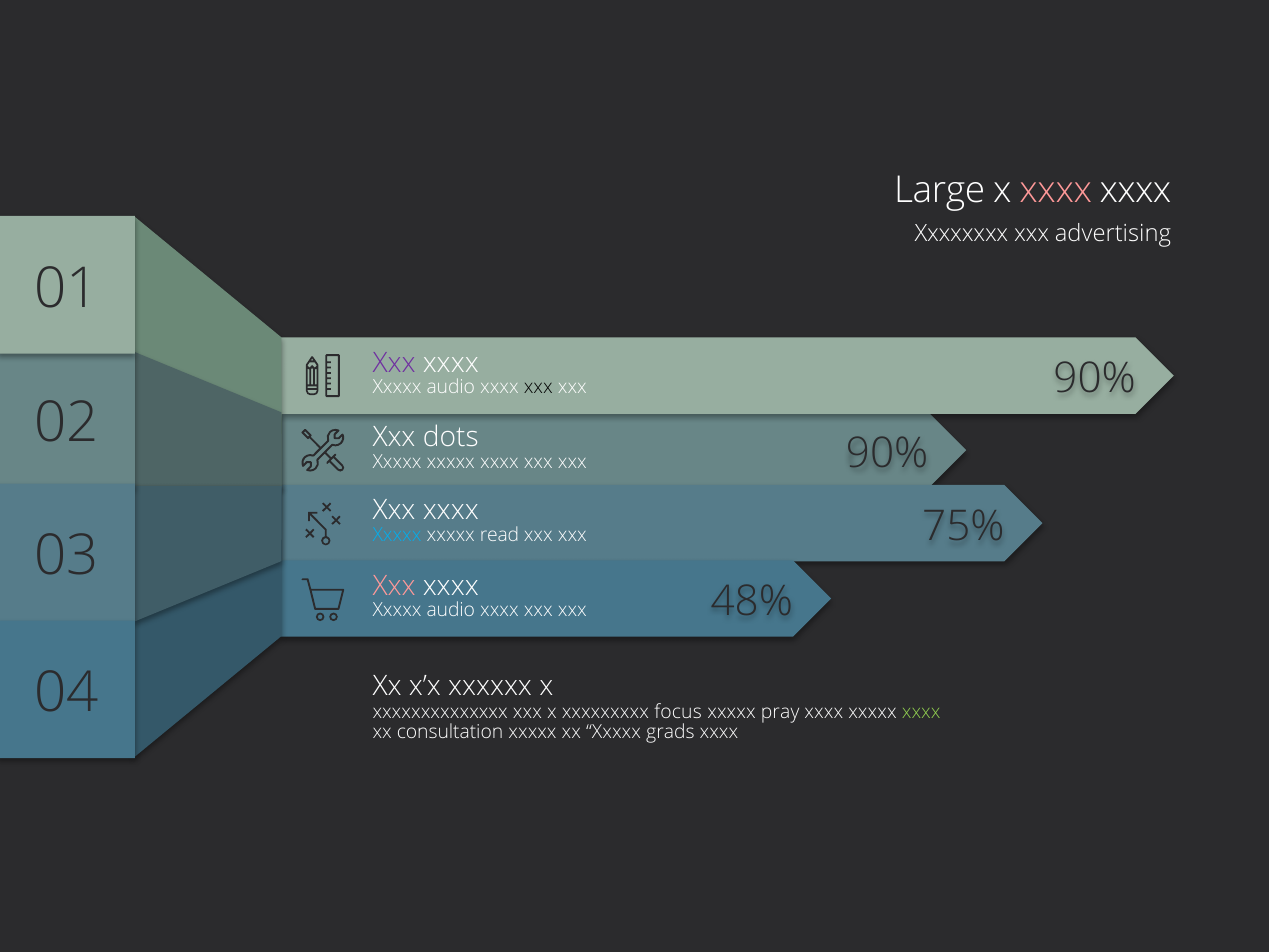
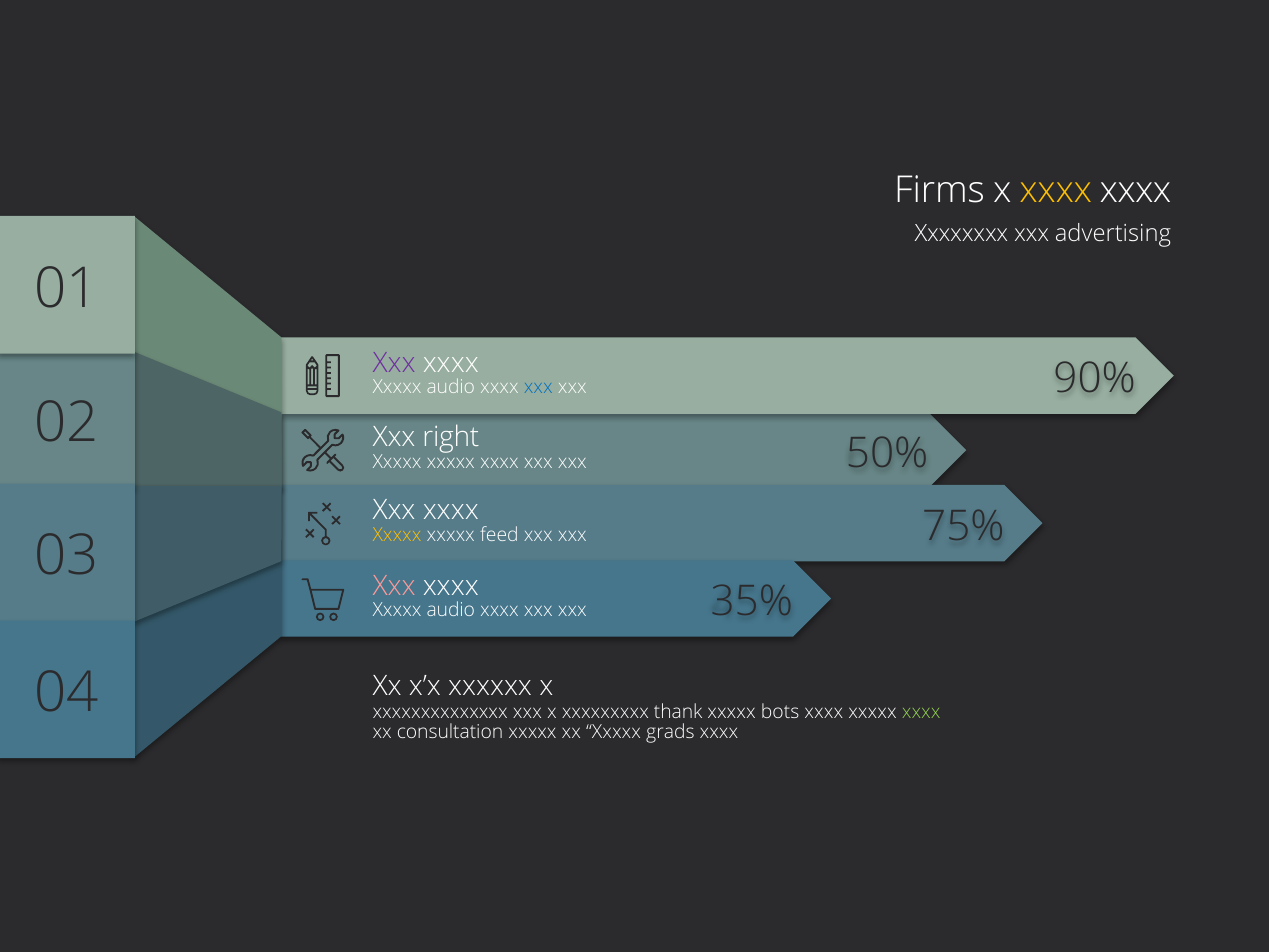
Large: Large -> Firms
xxxx at (1056, 190) colour: pink -> yellow
xxx at (538, 387) colour: black -> blue
dots: dots -> right
90% at (887, 453): 90% -> 50%
Xxxxx at (397, 535) colour: light blue -> yellow
read: read -> feed
48%: 48% -> 35%
focus: focus -> thank
pray: pray -> bots
